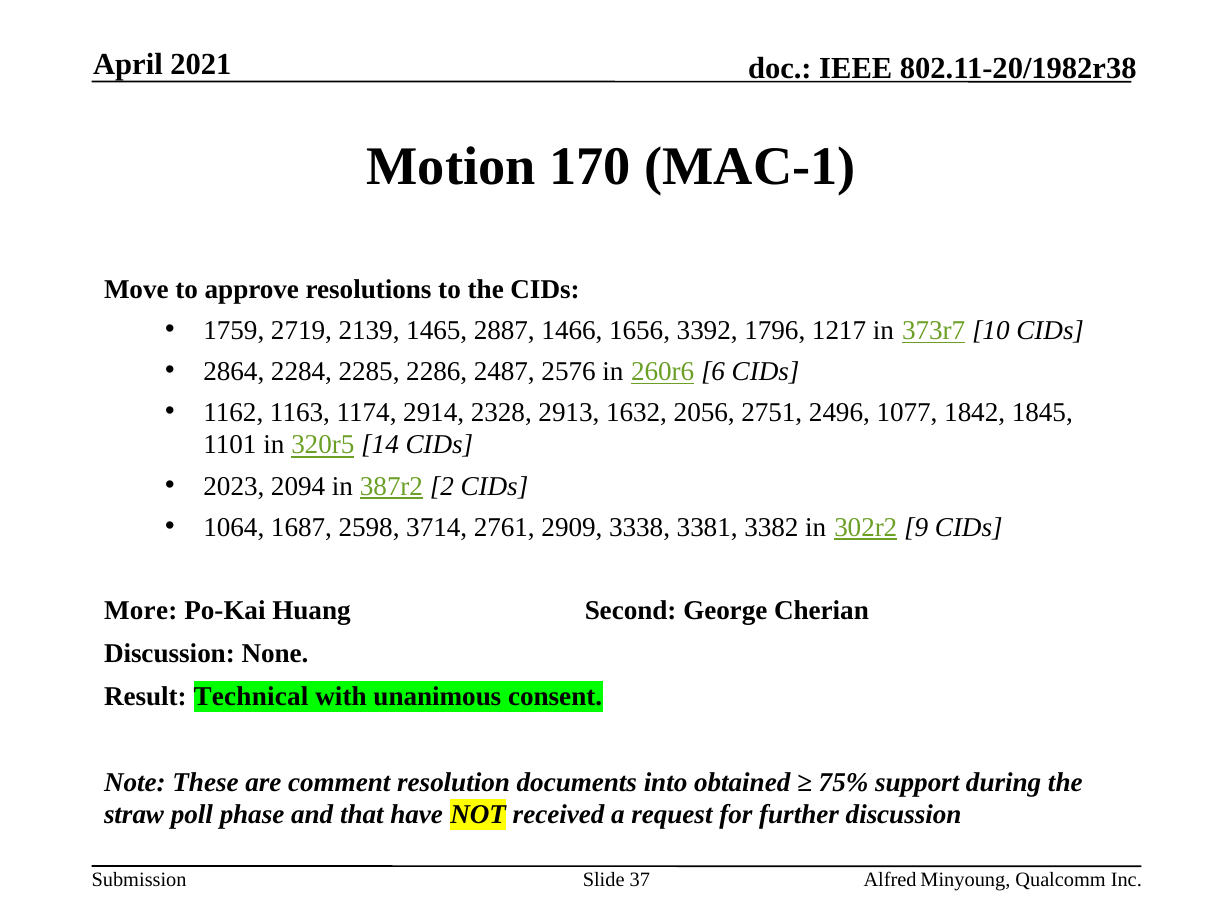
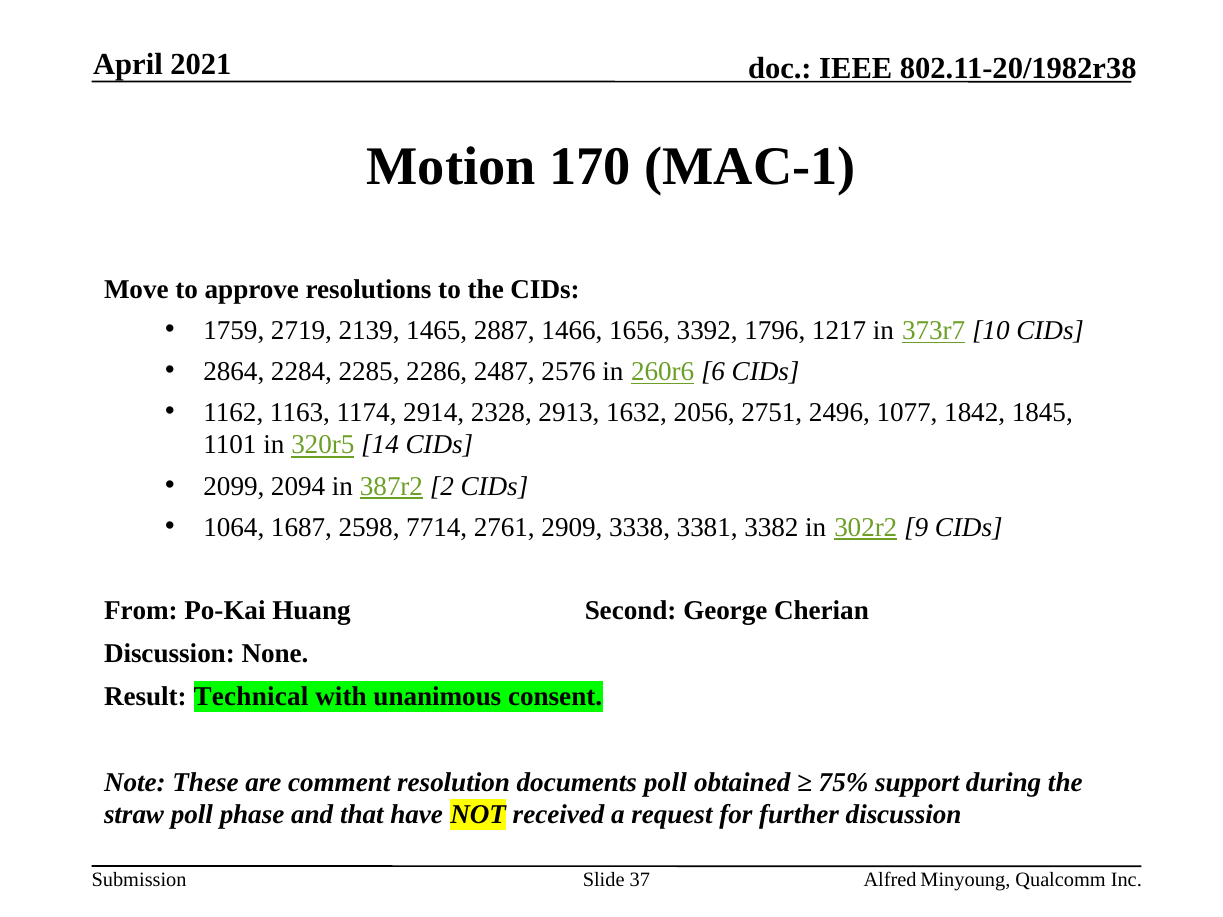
2023: 2023 -> 2099
3714: 3714 -> 7714
More: More -> From
documents into: into -> poll
